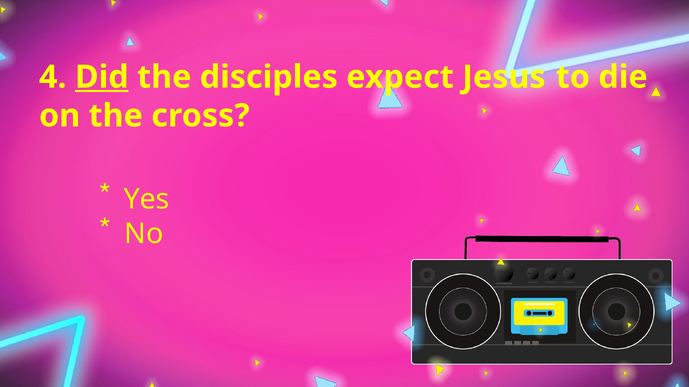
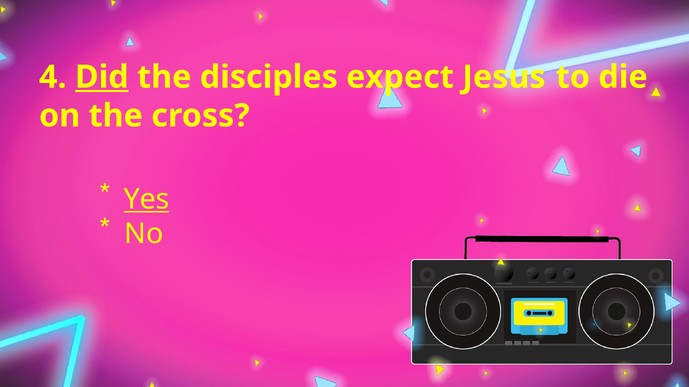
Yes underline: none -> present
